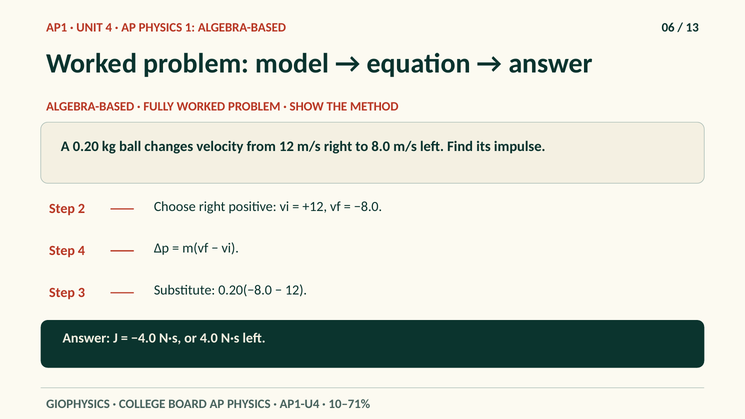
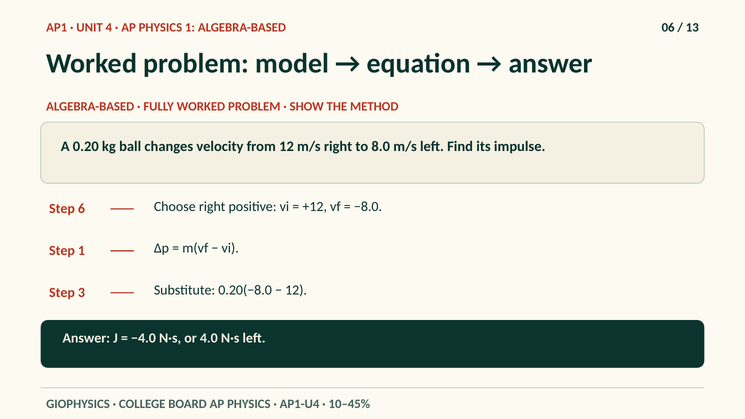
2: 2 -> 6
Step 4: 4 -> 1
10–71%: 10–71% -> 10–45%
